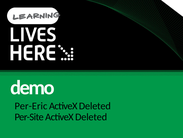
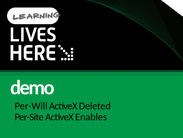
Per-Eric: Per-Eric -> Per-Will
Per-Site ActiveX Deleted: Deleted -> Enables
